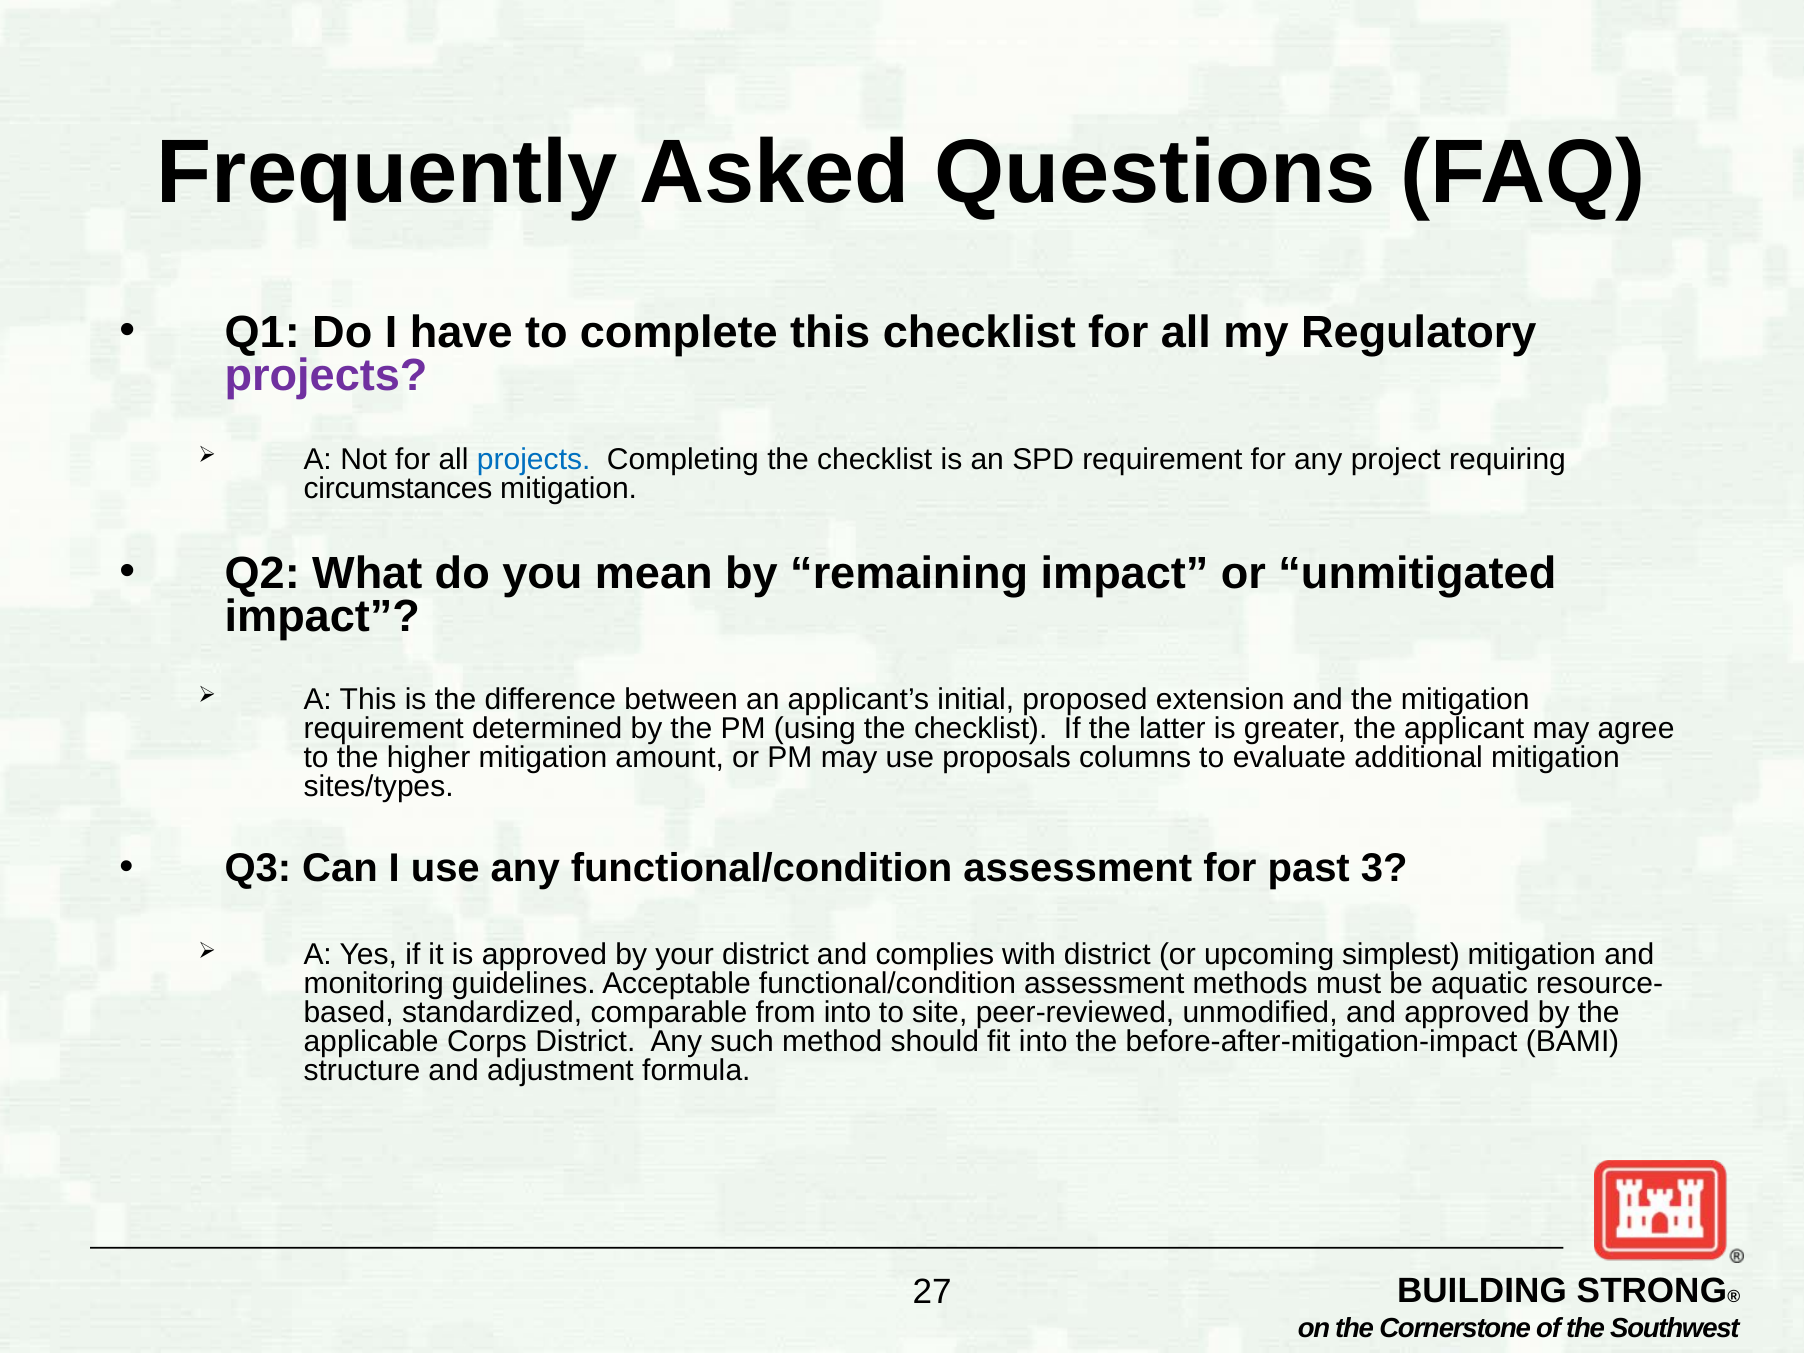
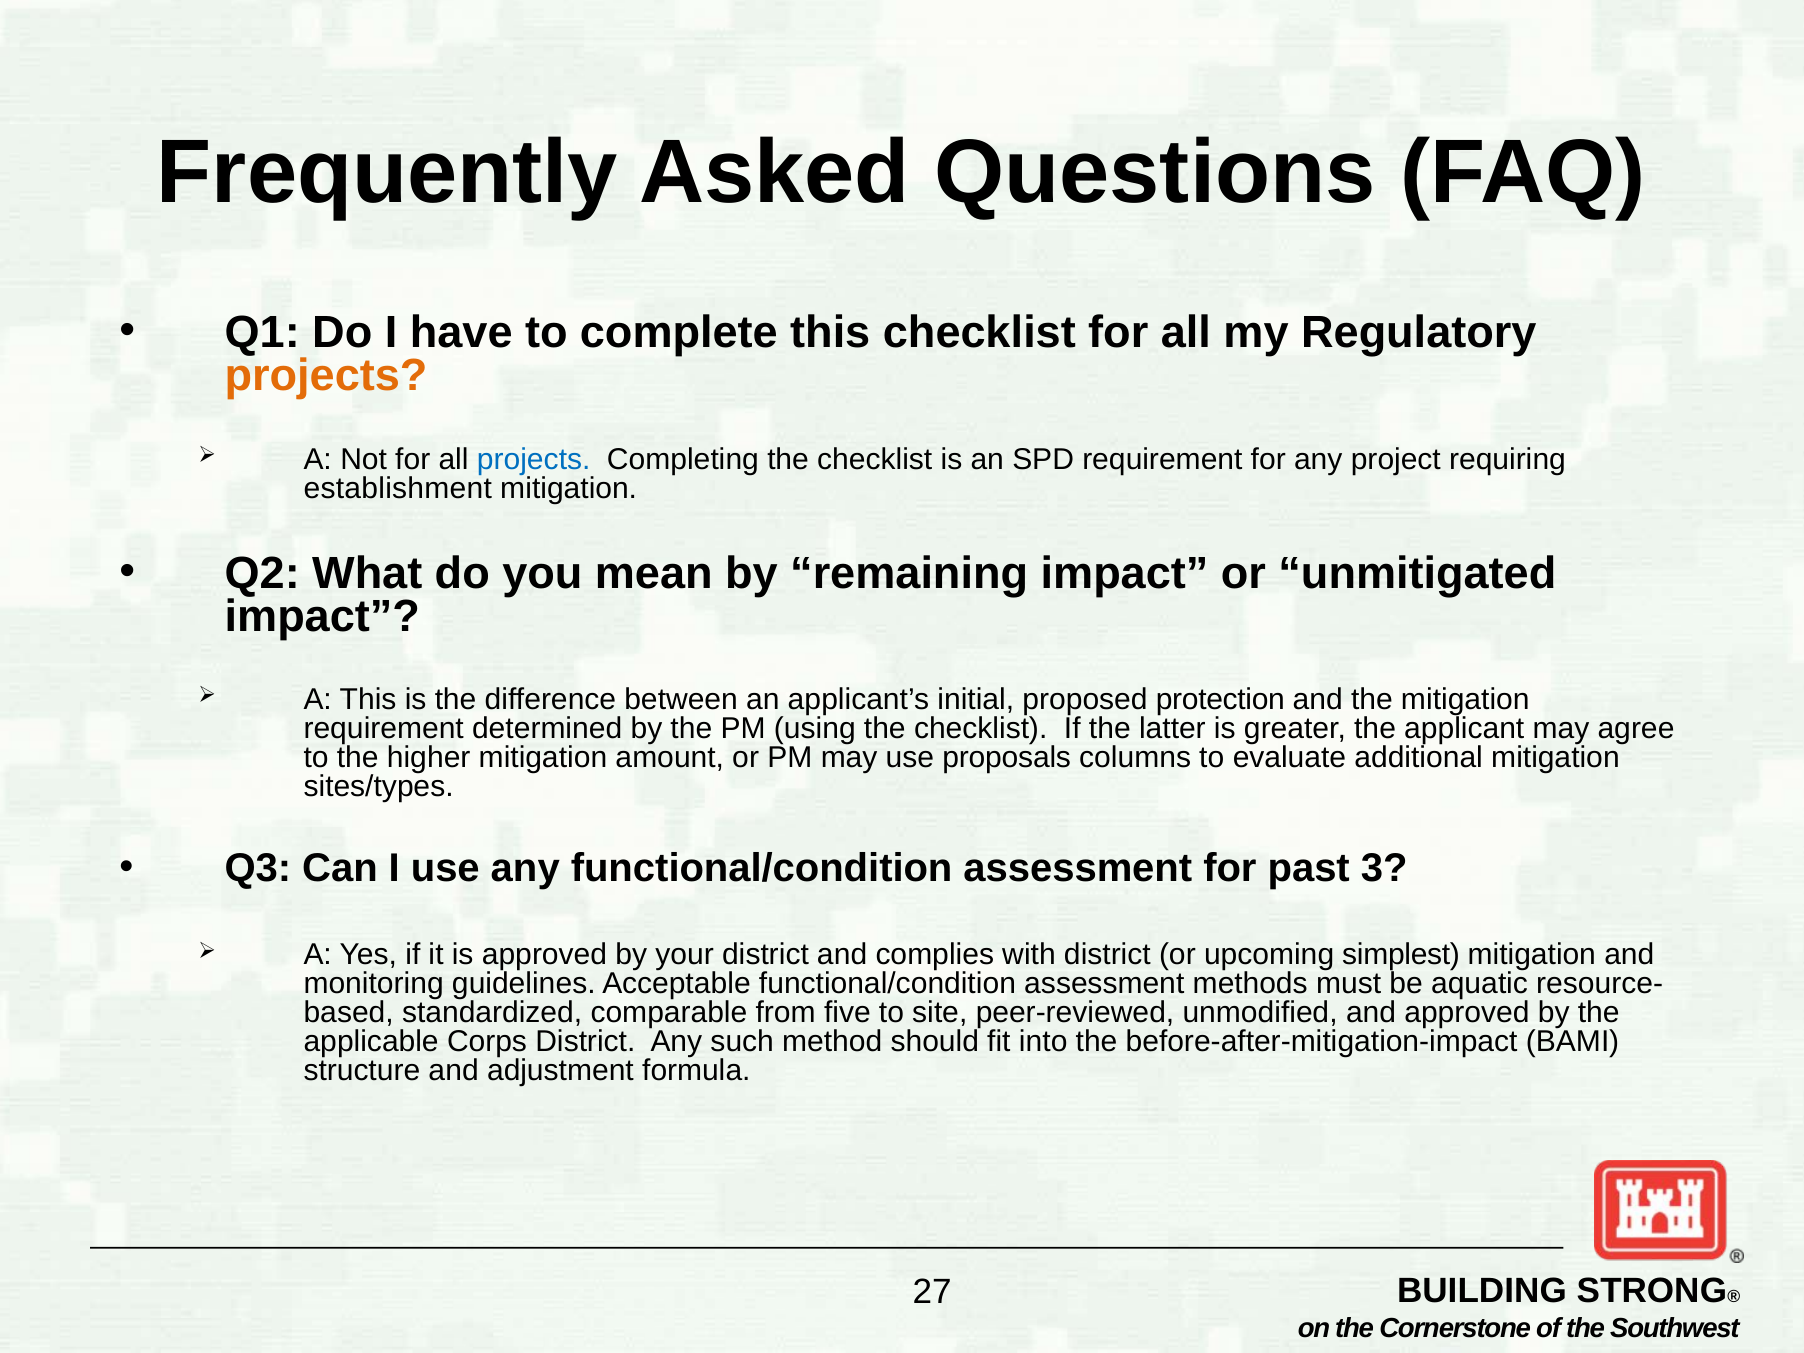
projects at (326, 376) colour: purple -> orange
circumstances: circumstances -> establishment
extension: extension -> protection
from into: into -> five
